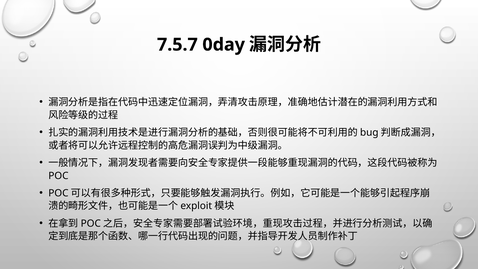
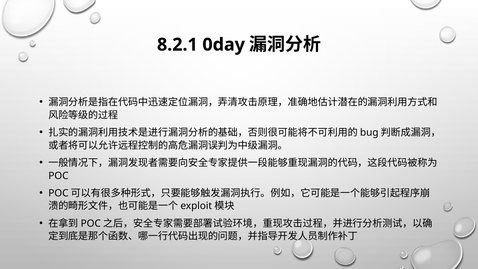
7.5.7: 7.5.7 -> 8.2.1
